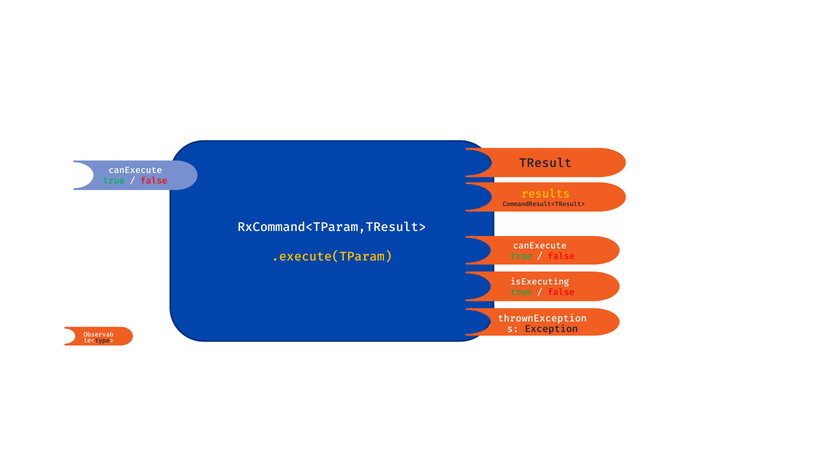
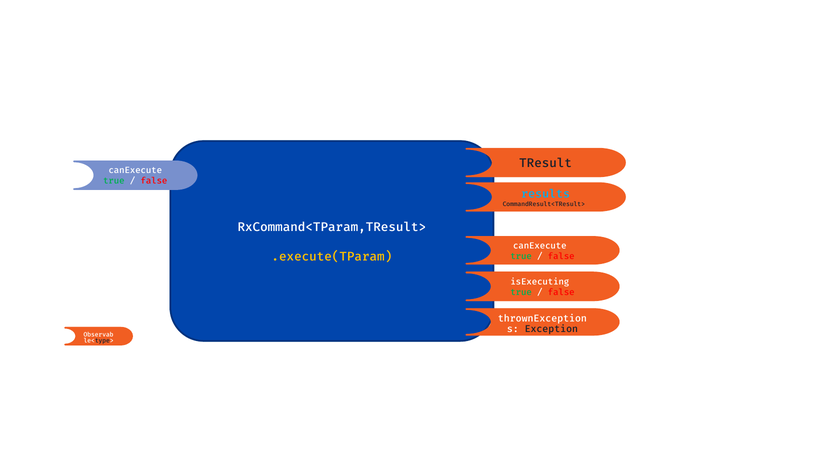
results colour: yellow -> light blue
